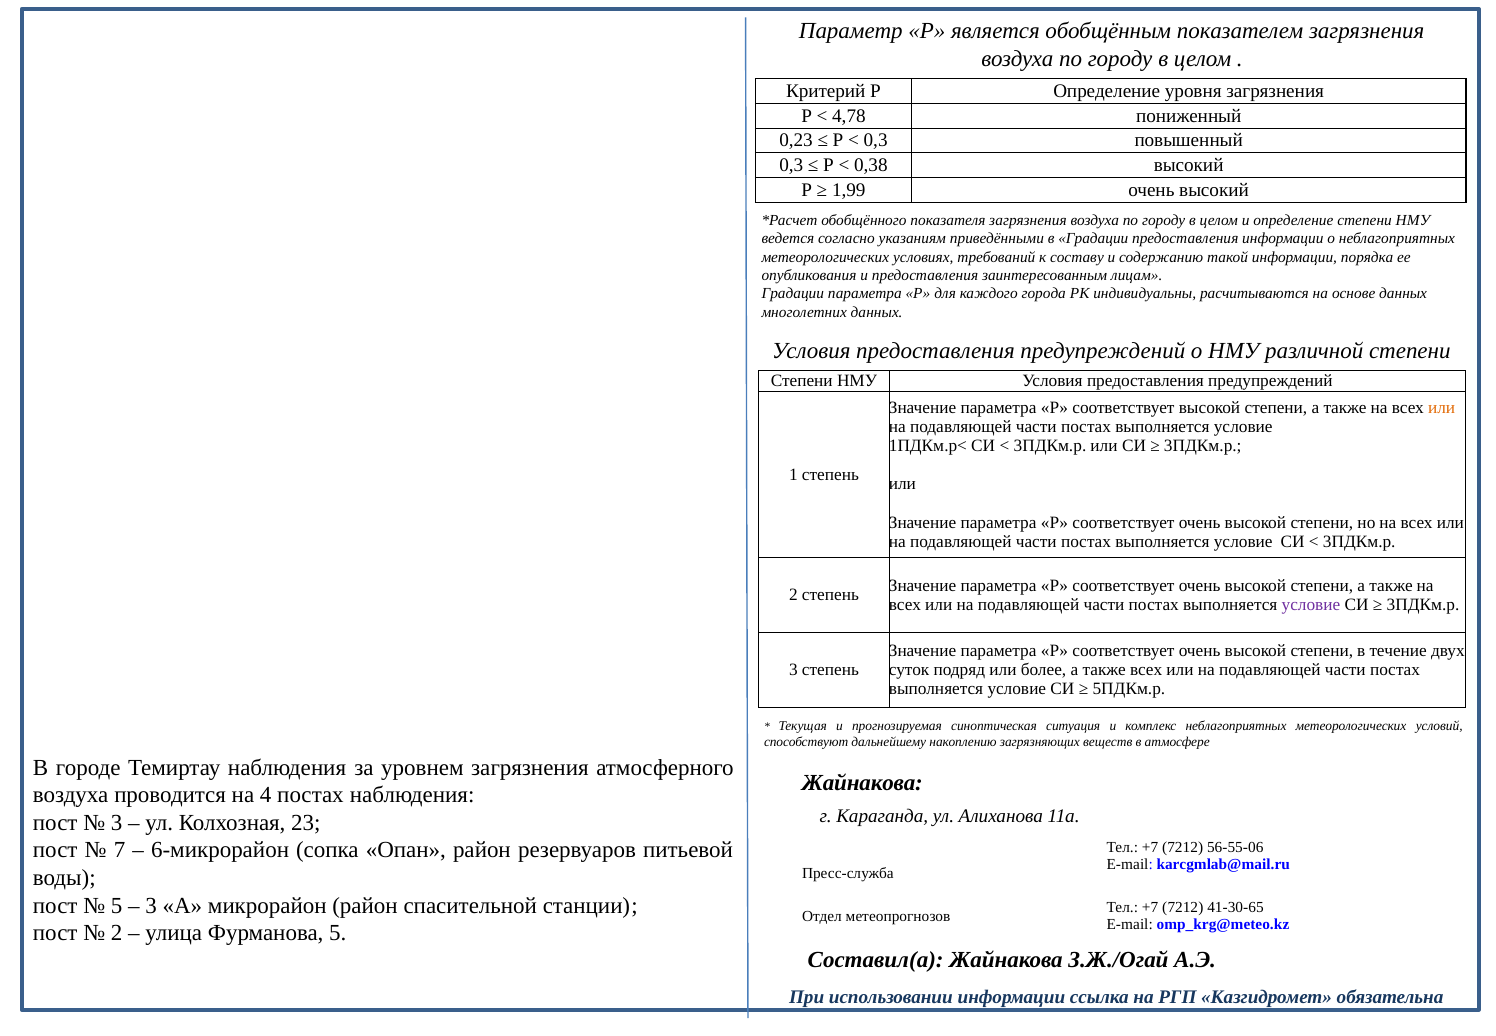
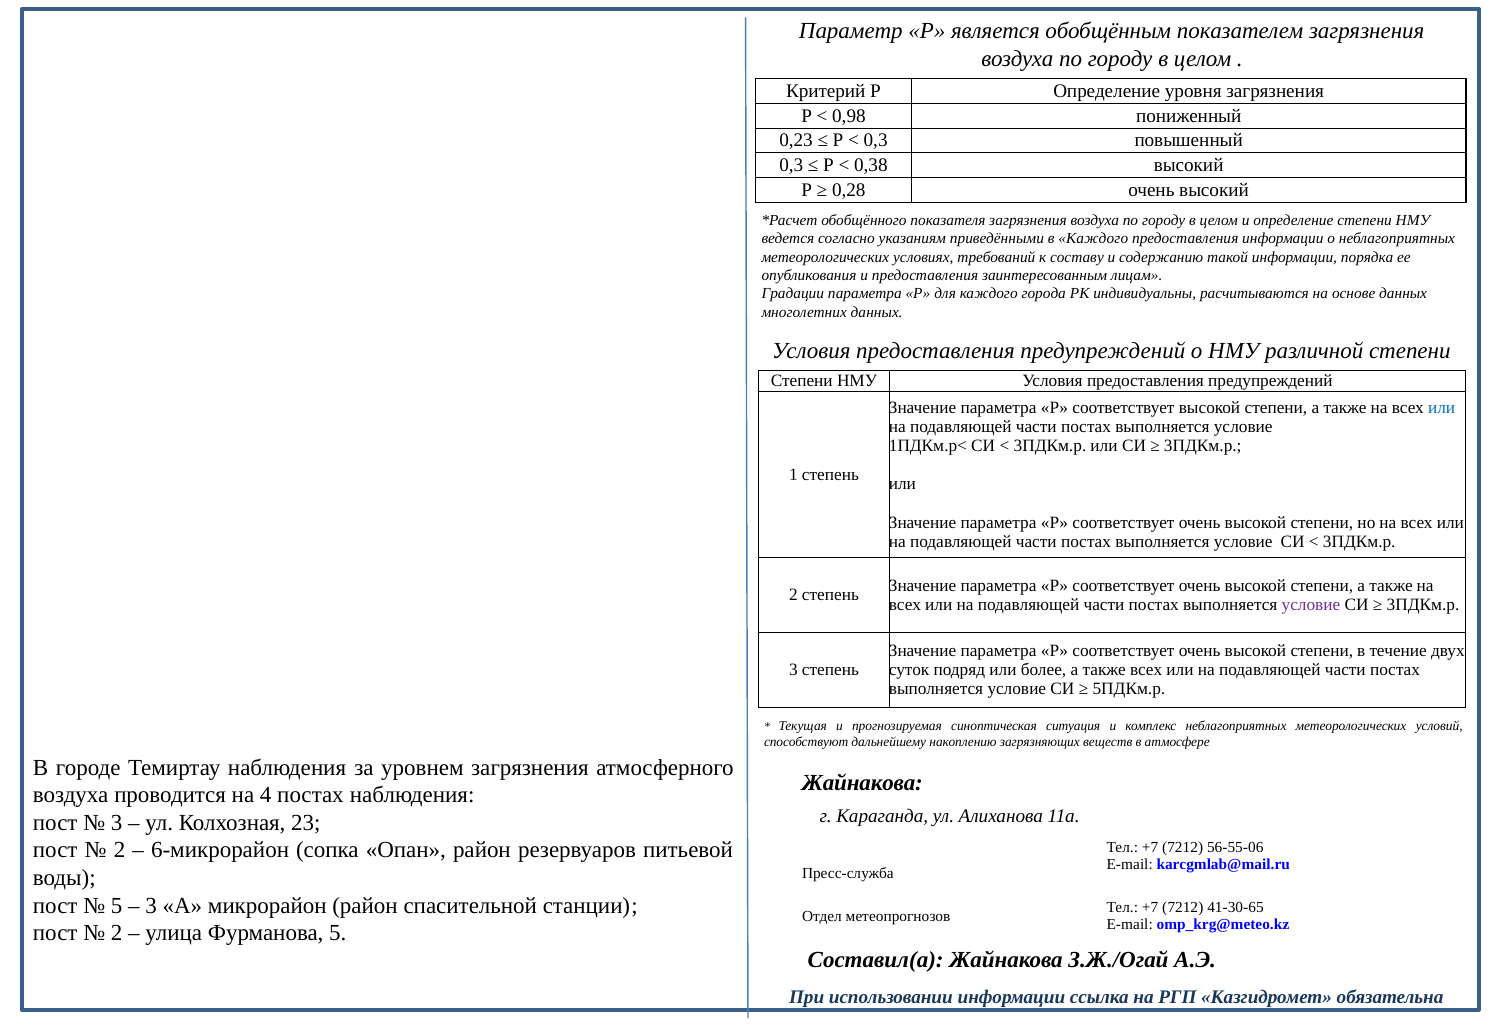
4,78: 4,78 -> 0,98
1,99: 1,99 -> 0,28
в Градации: Градации -> Каждого
или at (1442, 408) colour: orange -> blue
7 at (120, 850): 7 -> 2
